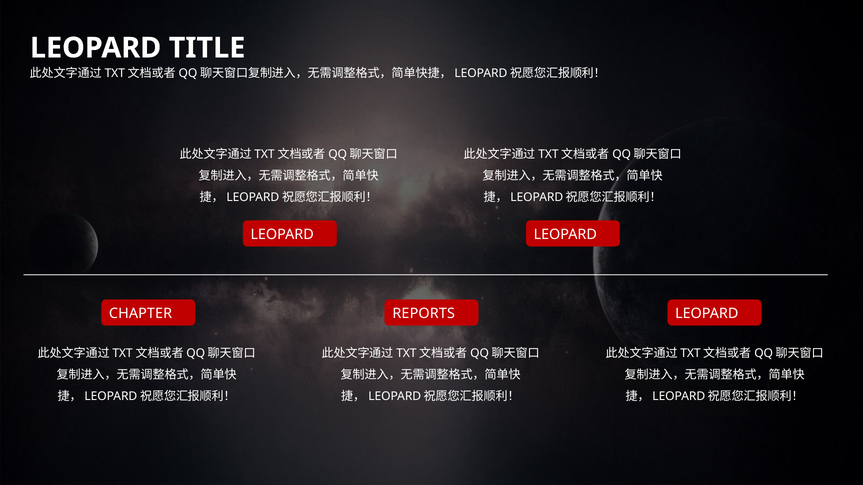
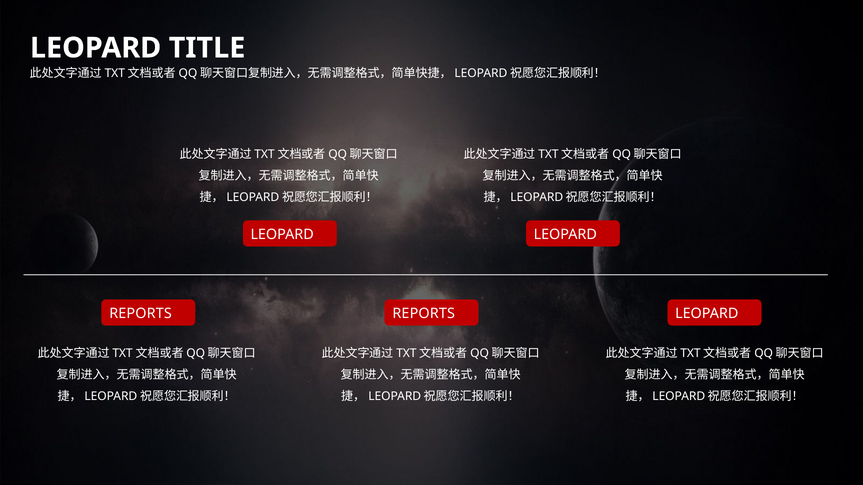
CHAPTER at (141, 314): CHAPTER -> REPORTS
